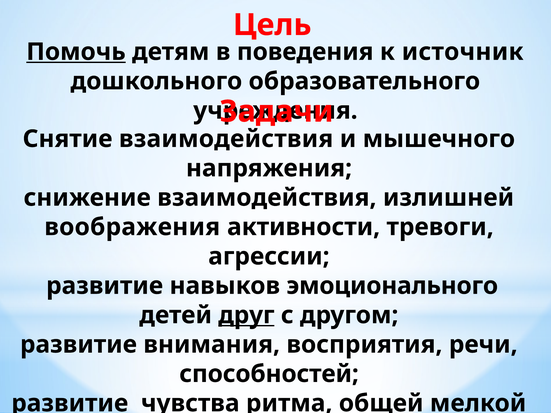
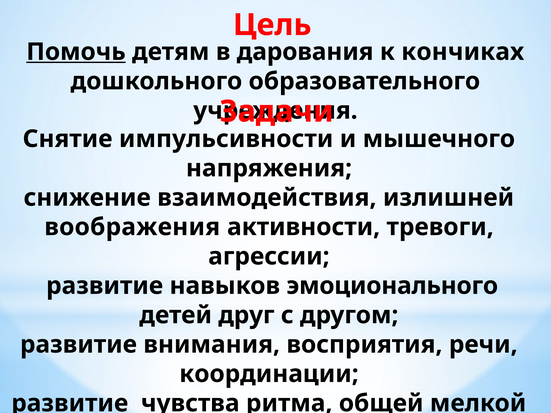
в поведения: поведения -> дарования
источник: источник -> кончиках
Снятие взаимодействия: взаимодействия -> импульсивности
друг underline: present -> none
способностей at (269, 374): способностей -> координации
